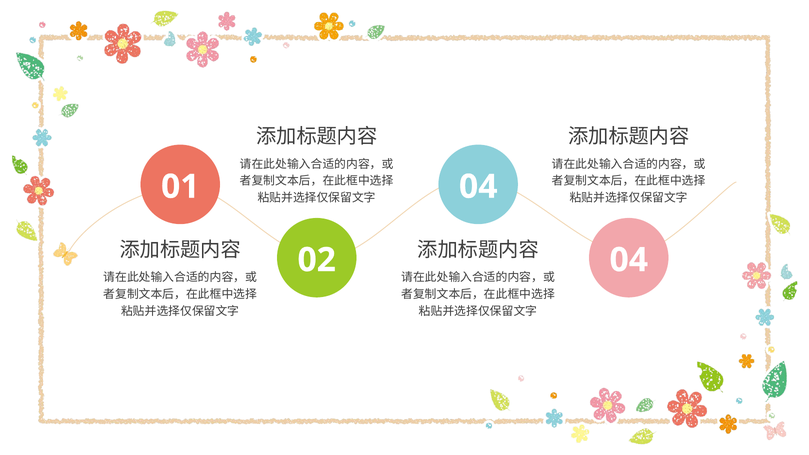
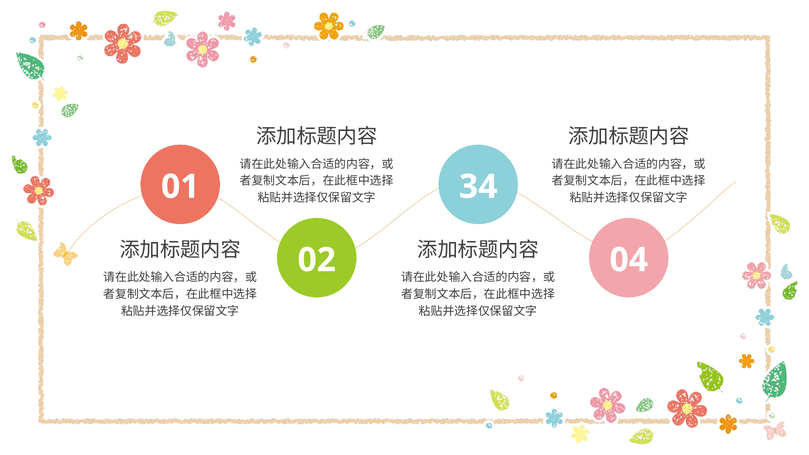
01 04: 04 -> 34
